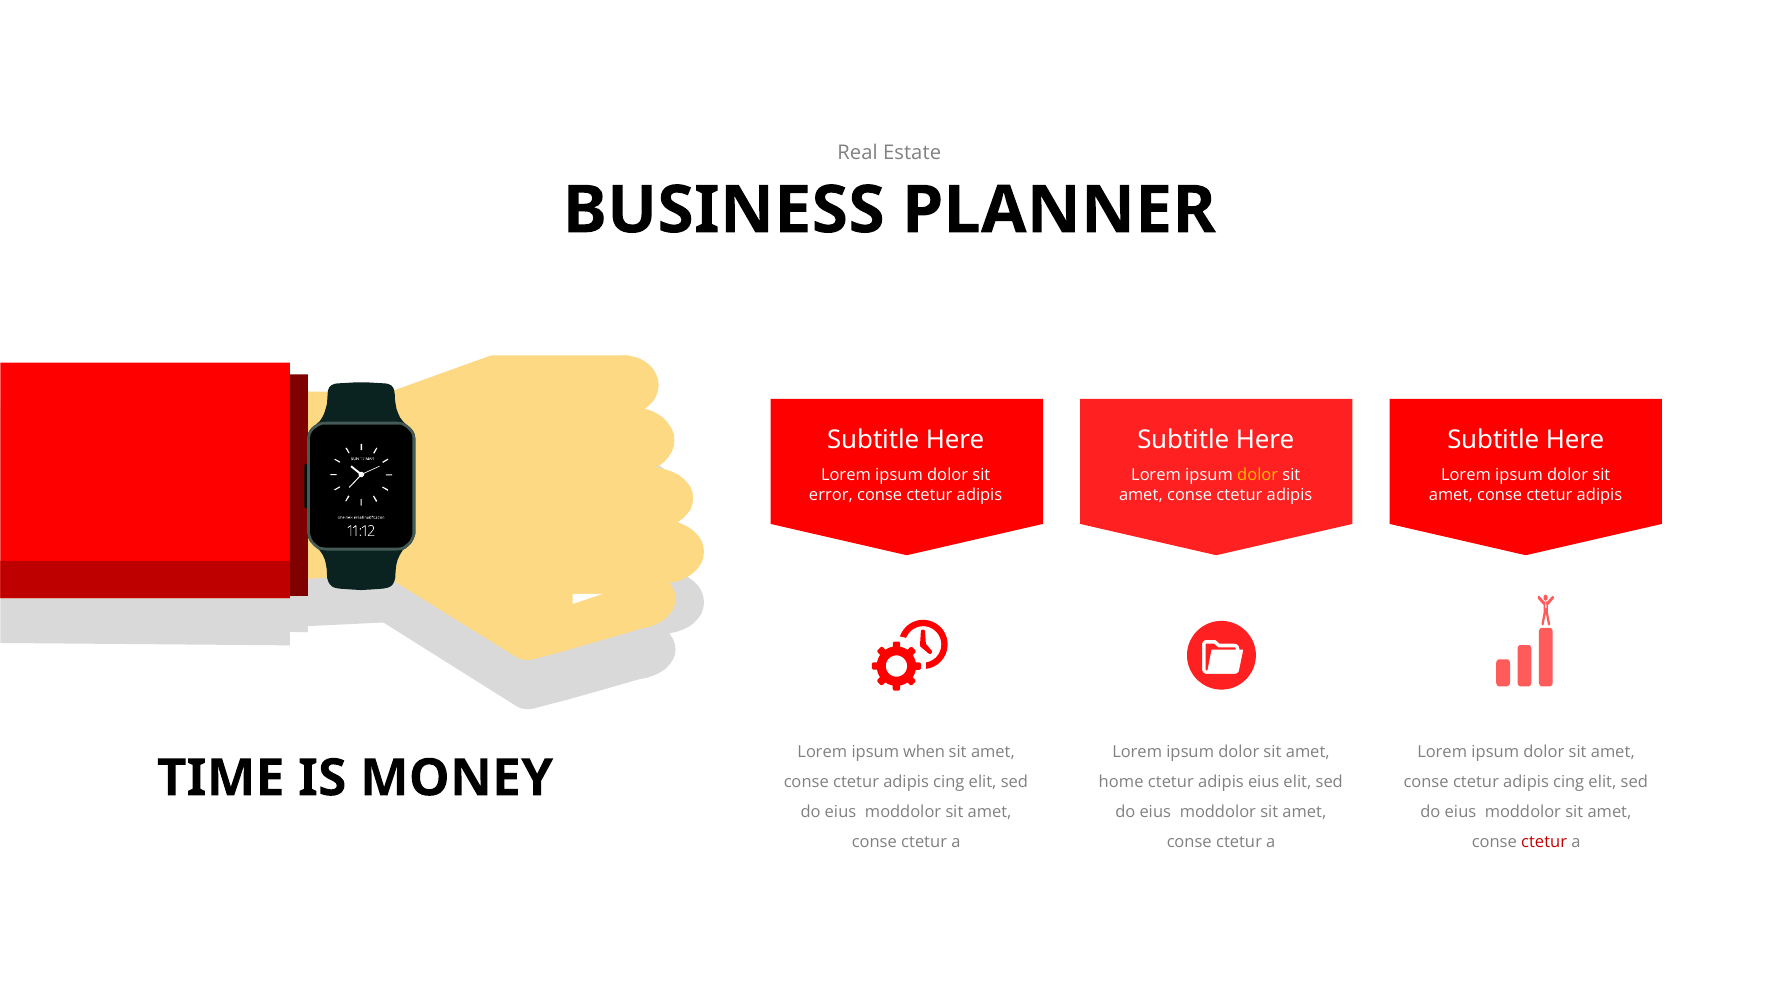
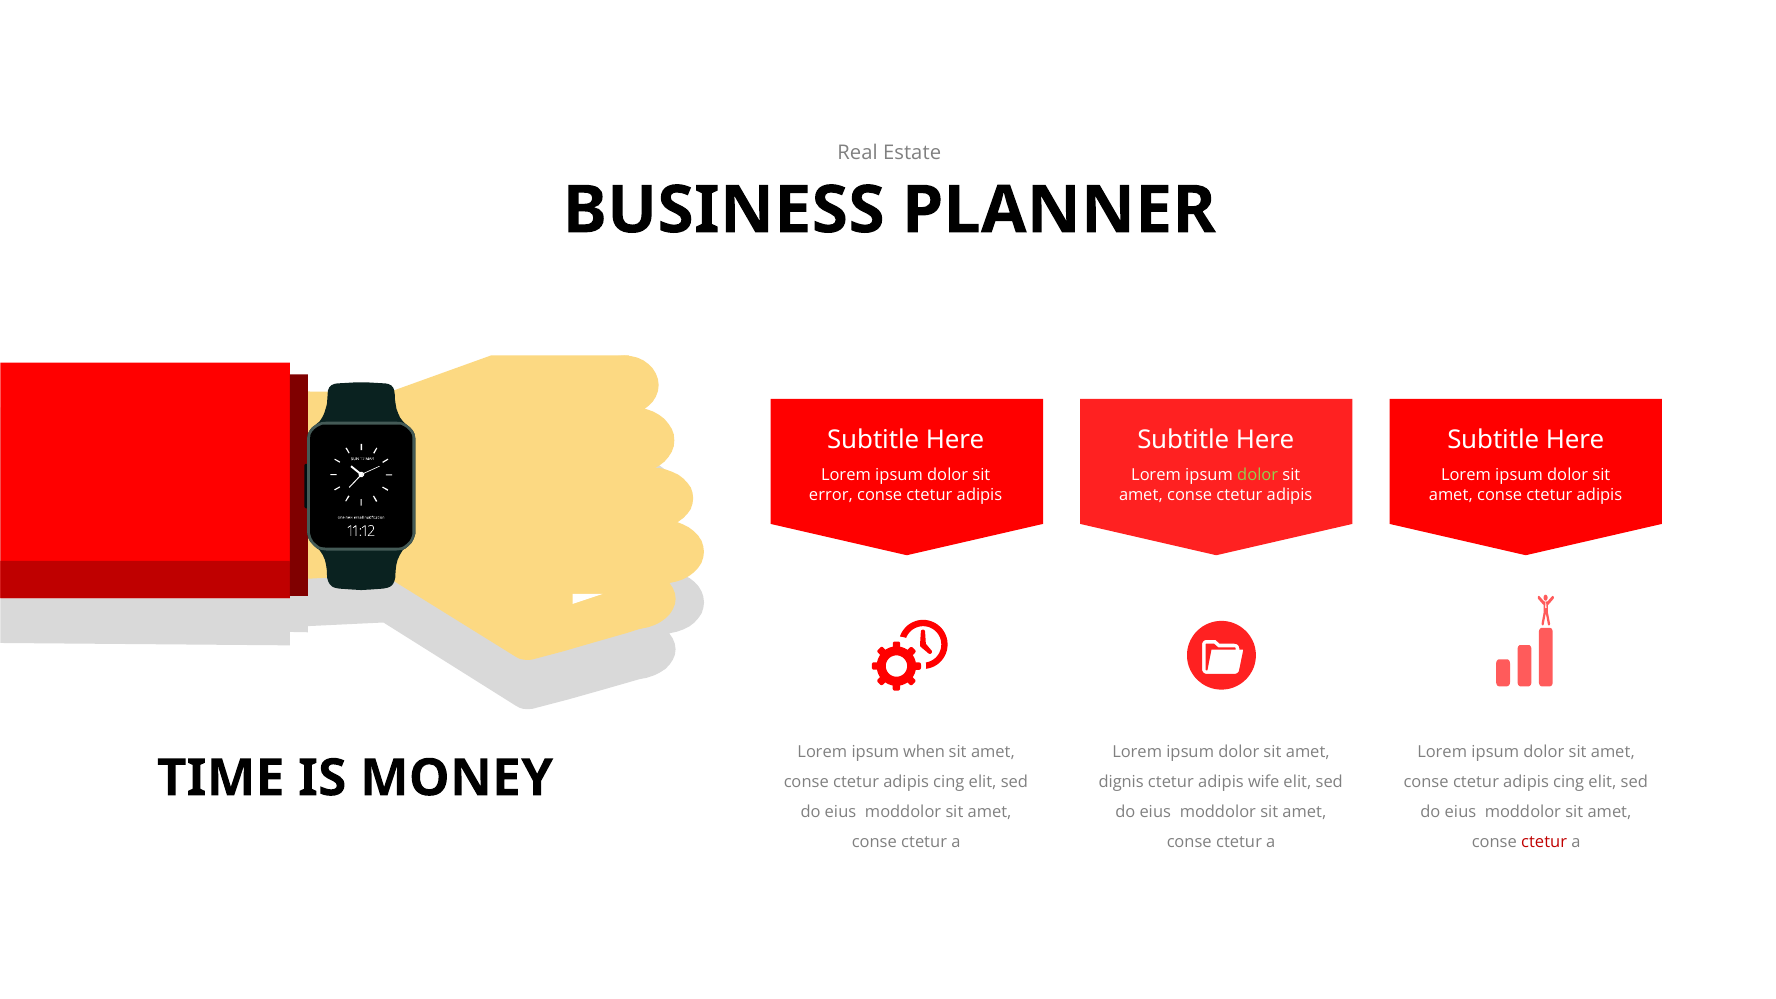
dolor at (1258, 475) colour: yellow -> light green
home: home -> dignis
adipis eius: eius -> wife
